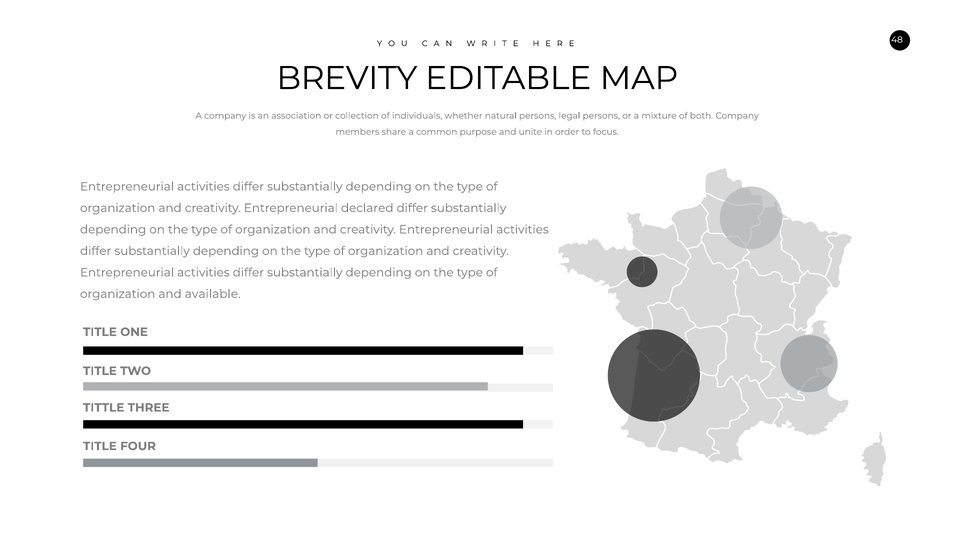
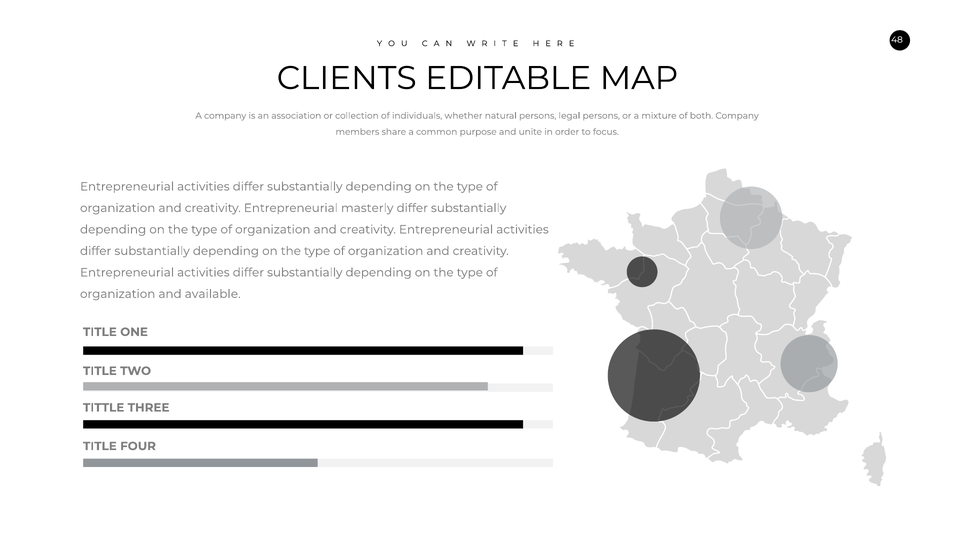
BREVITY: BREVITY -> CLIENTS
declared: declared -> masterly
